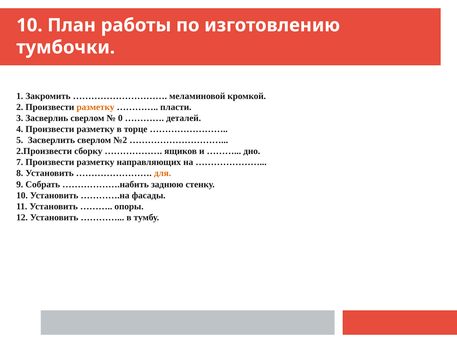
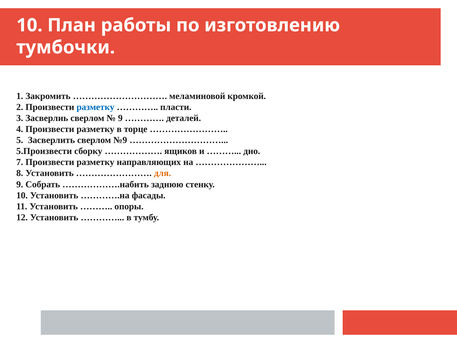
разметку at (96, 107) colour: orange -> blue
0 at (120, 118): 0 -> 9
№2: №2 -> №9
2.Произвести: 2.Произвести -> 5.Произвести
